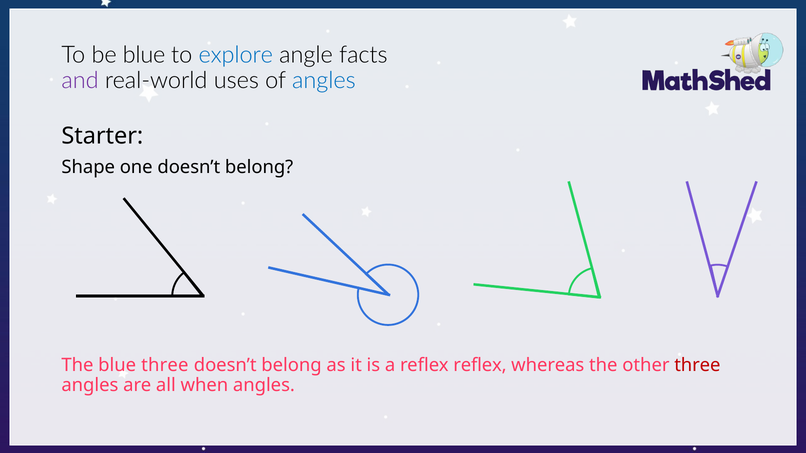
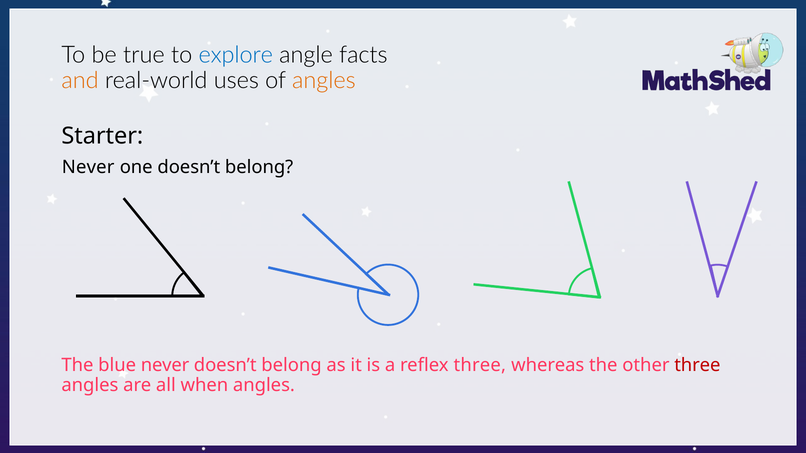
be blue: blue -> true
and colour: purple -> orange
angles at (324, 80) colour: blue -> orange
Shape at (88, 167): Shape -> Never
blue three: three -> never
reflex reflex: reflex -> three
